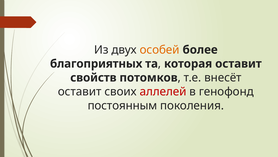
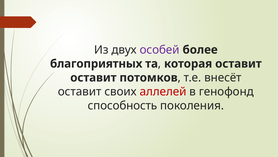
особей colour: orange -> purple
свойств at (93, 77): свойств -> оставит
постоянным: постоянным -> способность
